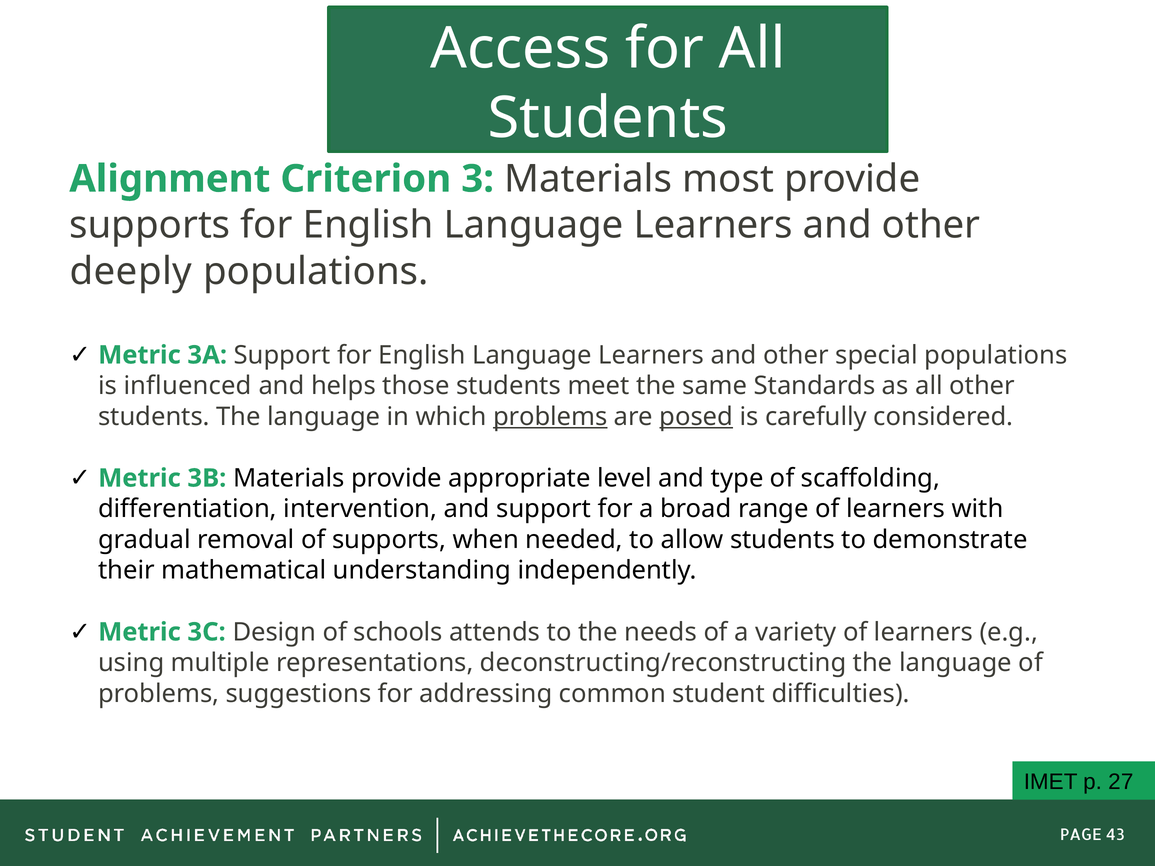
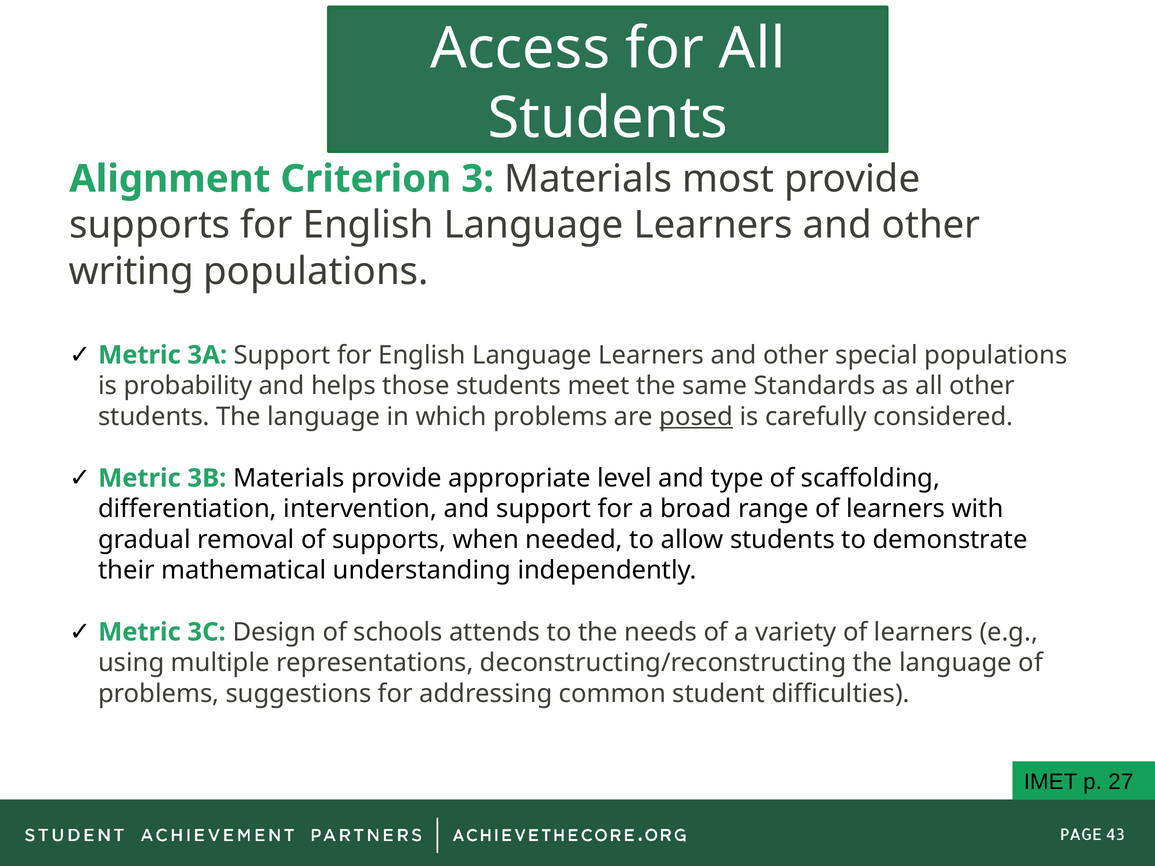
deeply: deeply -> writing
influenced: influenced -> probability
problems at (550, 417) underline: present -> none
